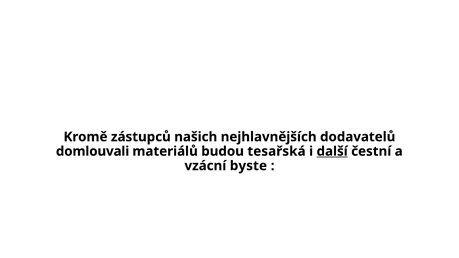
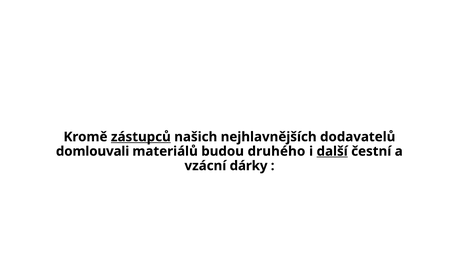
zástupců underline: none -> present
tesařská: tesařská -> druhého
byste: byste -> dárky
